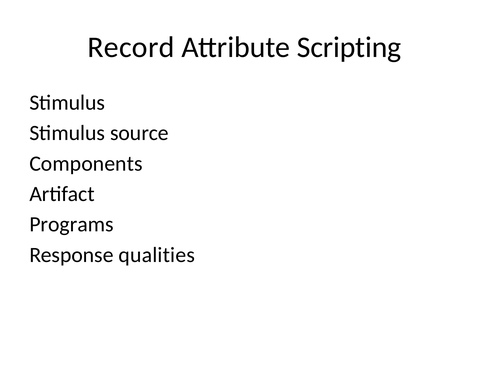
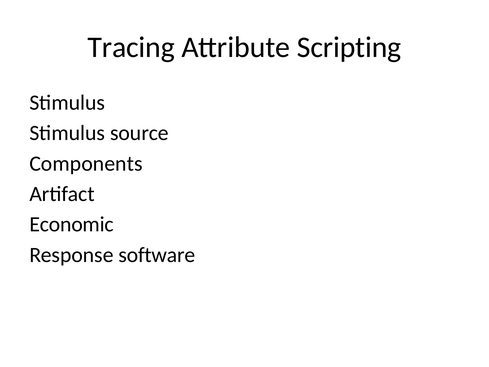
Record: Record -> Tracing
Programs: Programs -> Economic
qualities: qualities -> software
